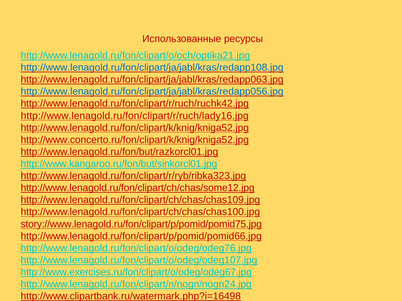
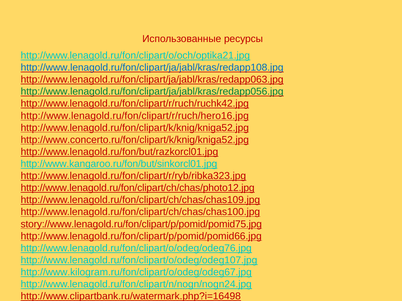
http://www.lenagold.ru/fon/clipart/ja/jabl/kras/redapp056.jpg colour: blue -> green
http://www.lenagold.ru/fon/clipart/r/ruch/lady16.jpg: http://www.lenagold.ru/fon/clipart/r/ruch/lady16.jpg -> http://www.lenagold.ru/fon/clipart/r/ruch/hero16.jpg
http://www.lenagold.ru/fon/clipart/ch/chas/some12.jpg: http://www.lenagold.ru/fon/clipart/ch/chas/some12.jpg -> http://www.lenagold.ru/fon/clipart/ch/chas/photo12.jpg
http://www.exercises.ru/fon/clipart/o/odeg/odeg67.jpg: http://www.exercises.ru/fon/clipart/o/odeg/odeg67.jpg -> http://www.kilogram.ru/fon/clipart/o/odeg/odeg67.jpg
